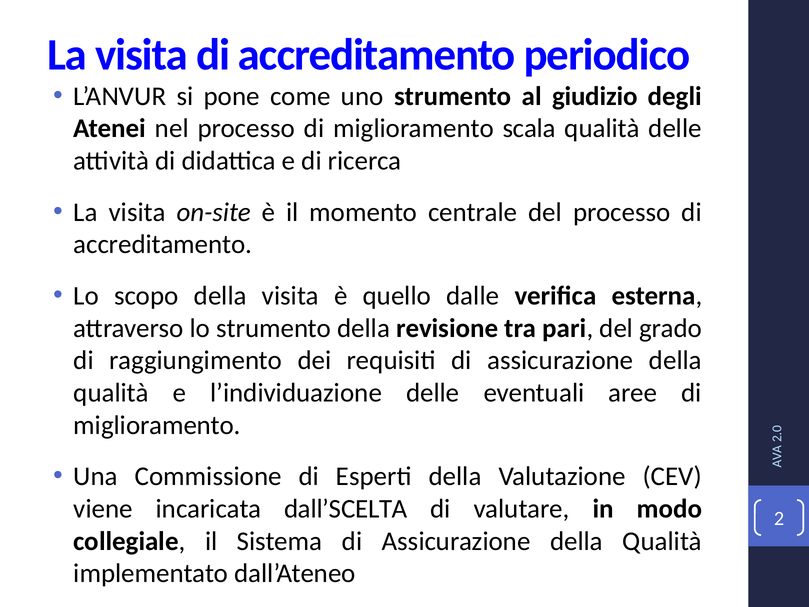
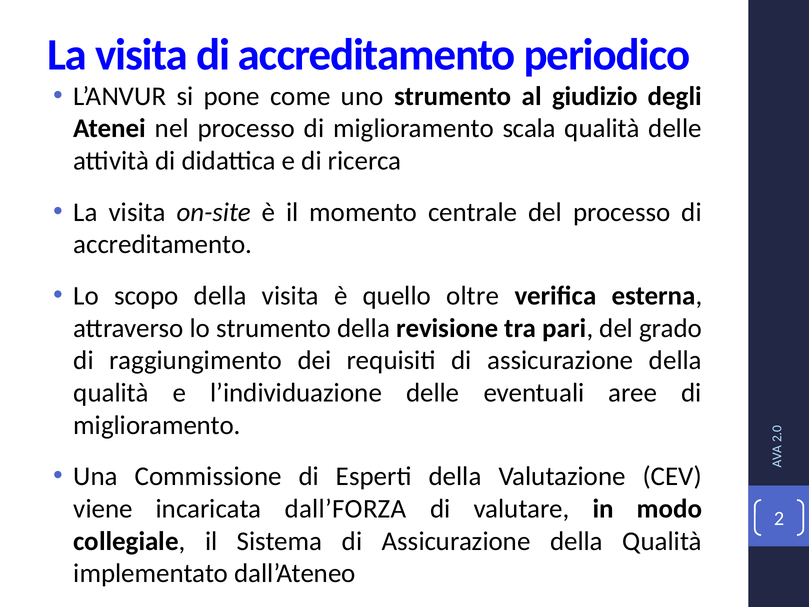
dalle: dalle -> oltre
dall’SCELTA: dall’SCELTA -> dall’FORZA
